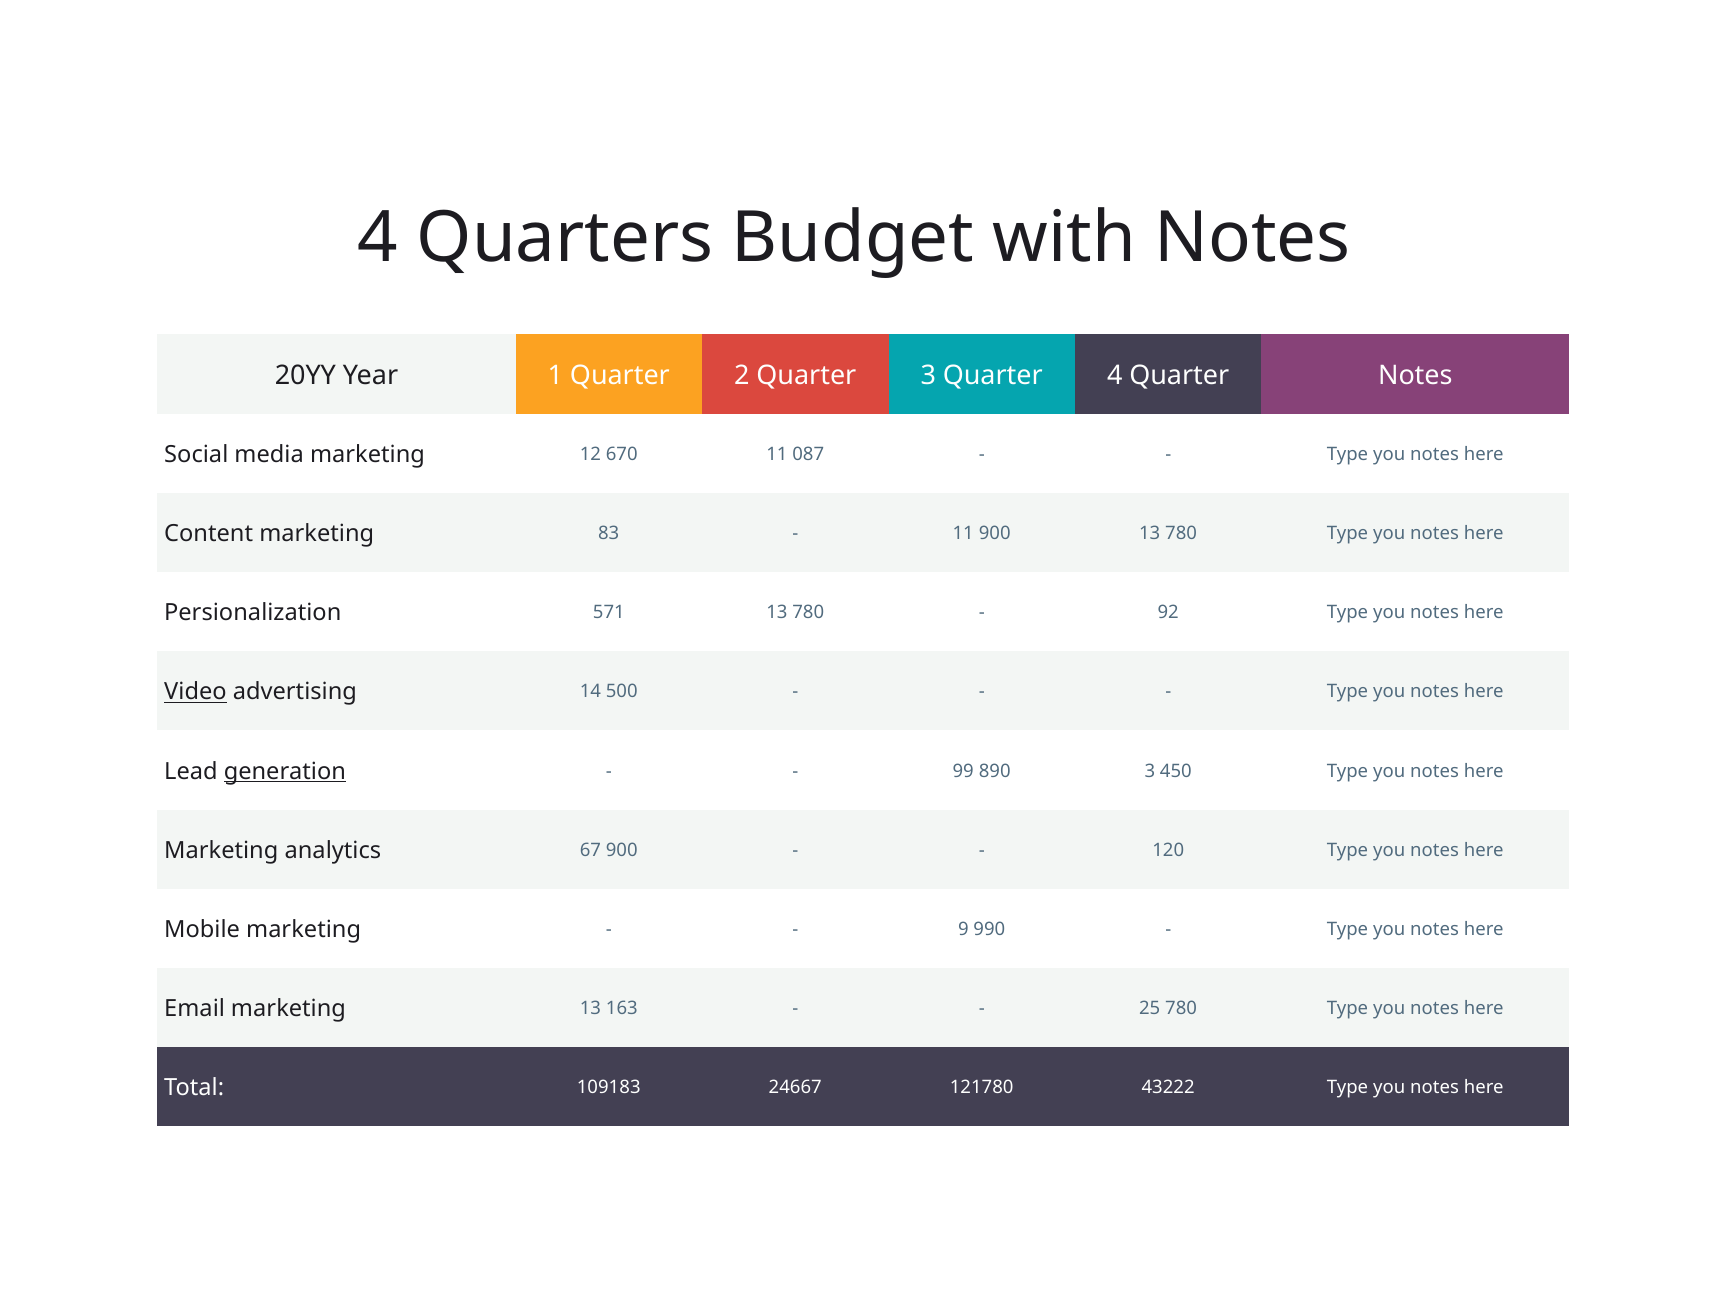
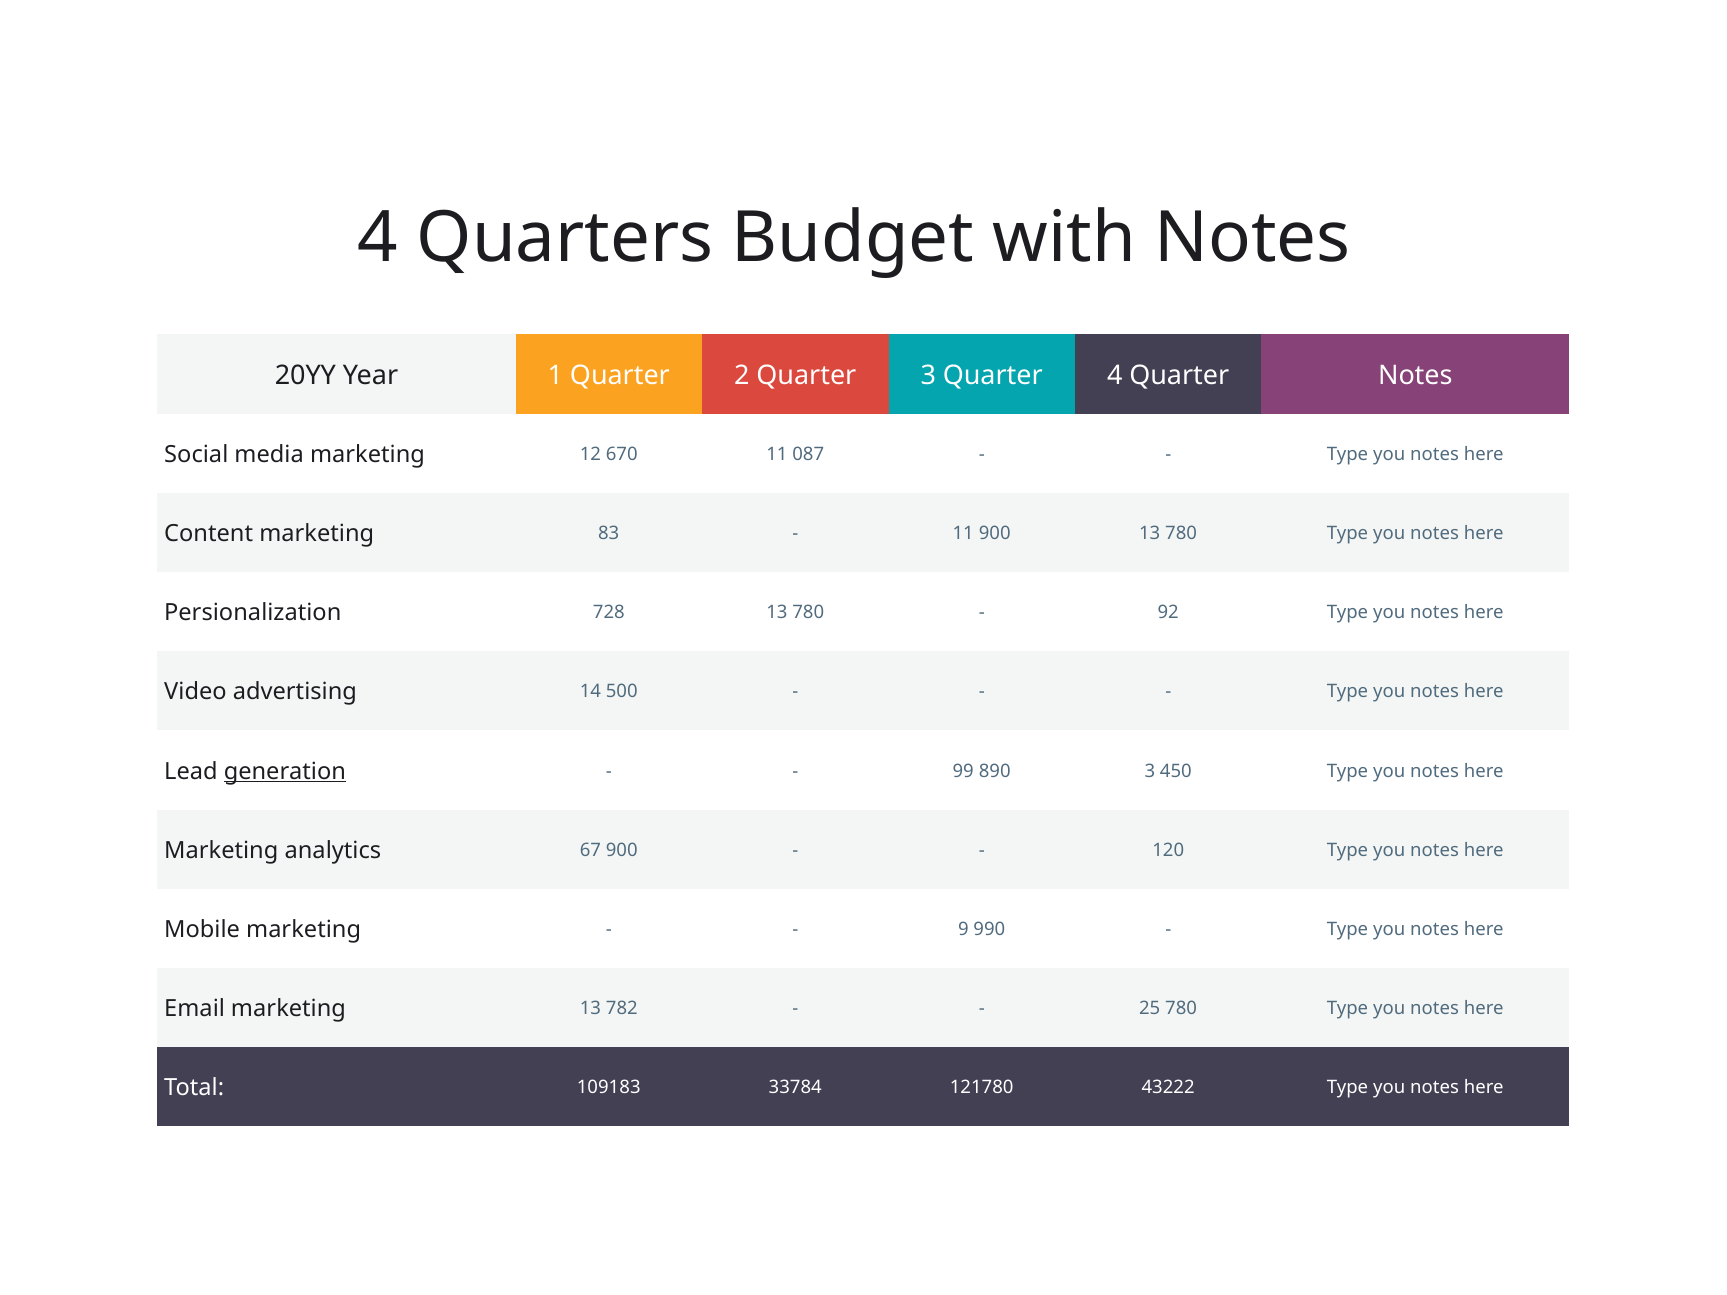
571: 571 -> 728
Video underline: present -> none
163: 163 -> 782
24667: 24667 -> 33784
